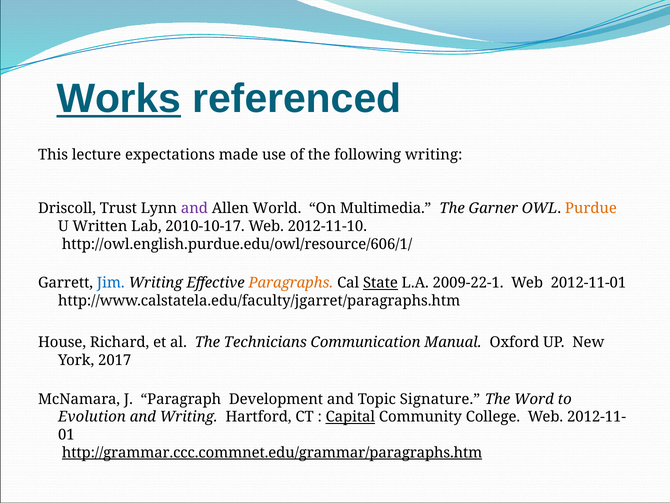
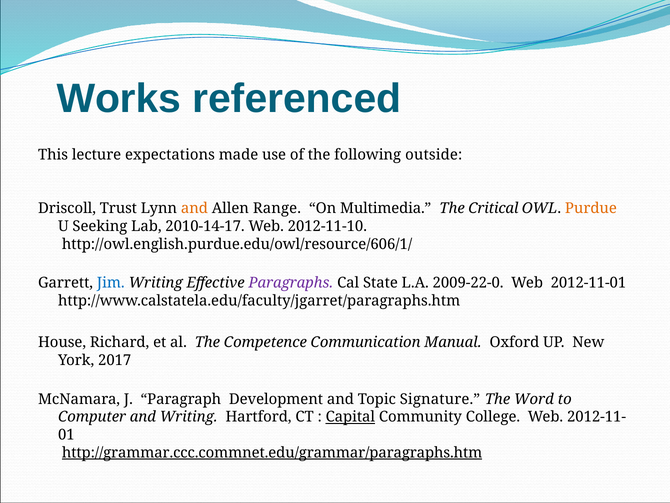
Works underline: present -> none
following writing: writing -> outside
and at (194, 208) colour: purple -> orange
World: World -> Range
Garner: Garner -> Critical
Written: Written -> Seeking
2010-10-17: 2010-10-17 -> 2010-14-17
Paragraphs colour: orange -> purple
State underline: present -> none
2009-22-1: 2009-22-1 -> 2009-22-0
Technicians: Technicians -> Competence
Evolution: Evolution -> Computer
